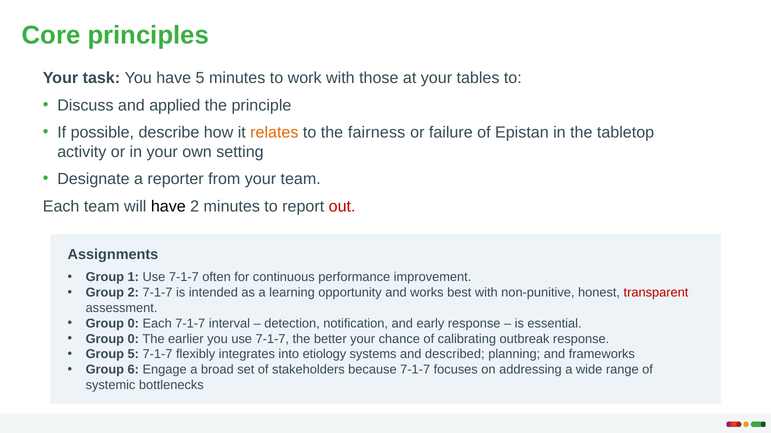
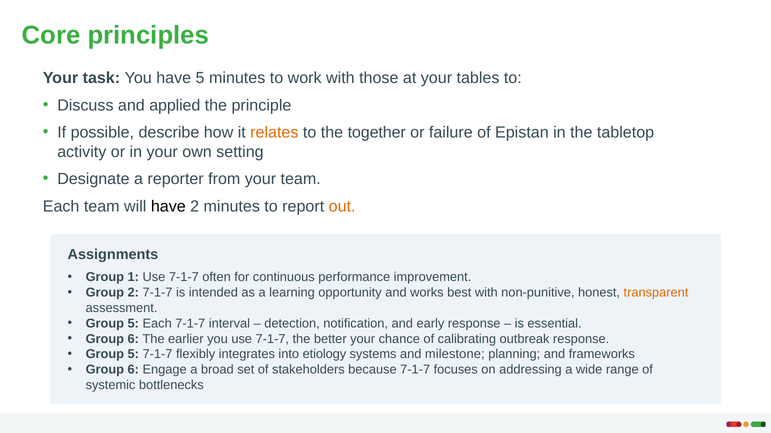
fairness: fairness -> together
out colour: red -> orange
transparent colour: red -> orange
0 at (133, 324): 0 -> 5
0 at (133, 339): 0 -> 6
described: described -> milestone
